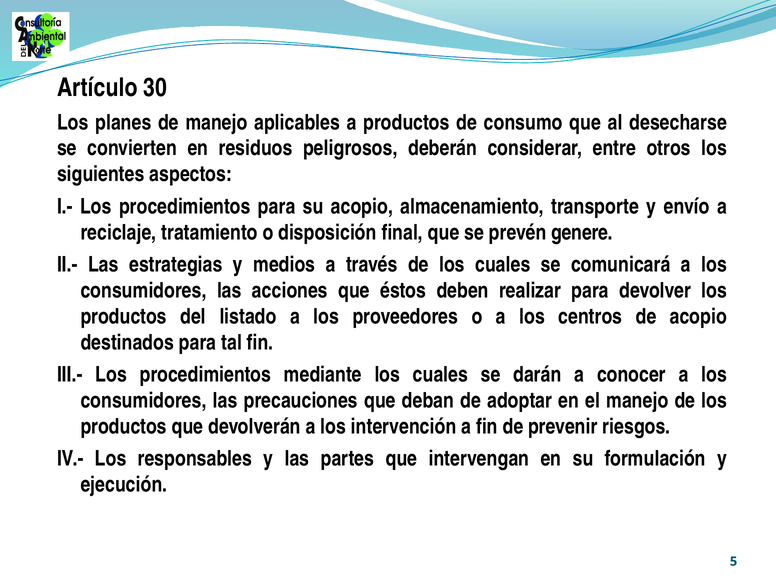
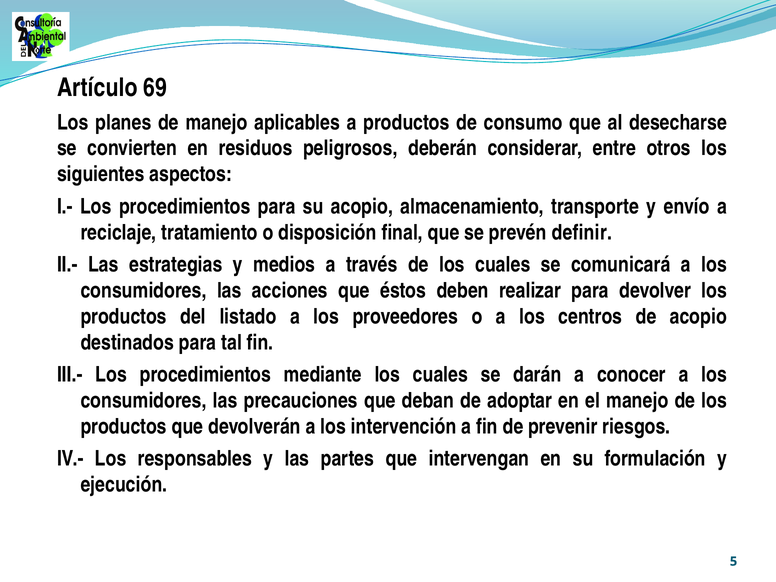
30: 30 -> 69
genere: genere -> definir
